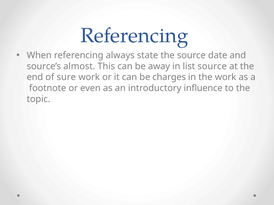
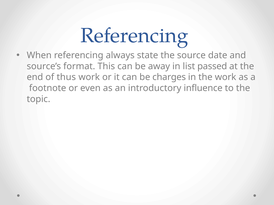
almost: almost -> format
list source: source -> passed
sure: sure -> thus
